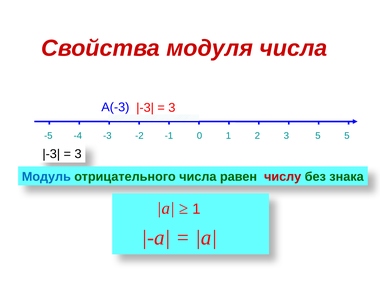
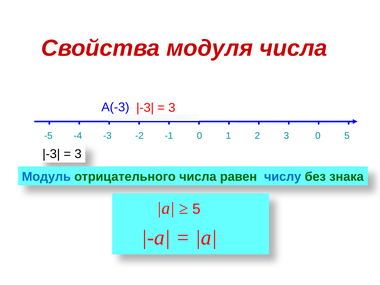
3 5: 5 -> 0
числу colour: red -> blue
1 at (196, 209): 1 -> 5
